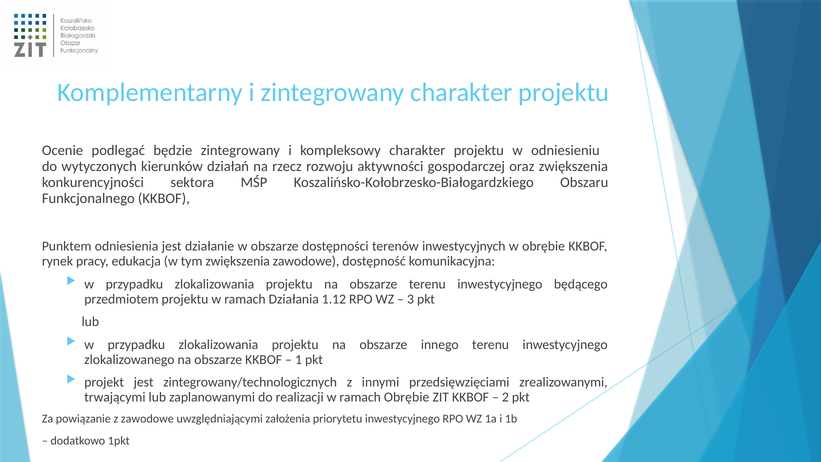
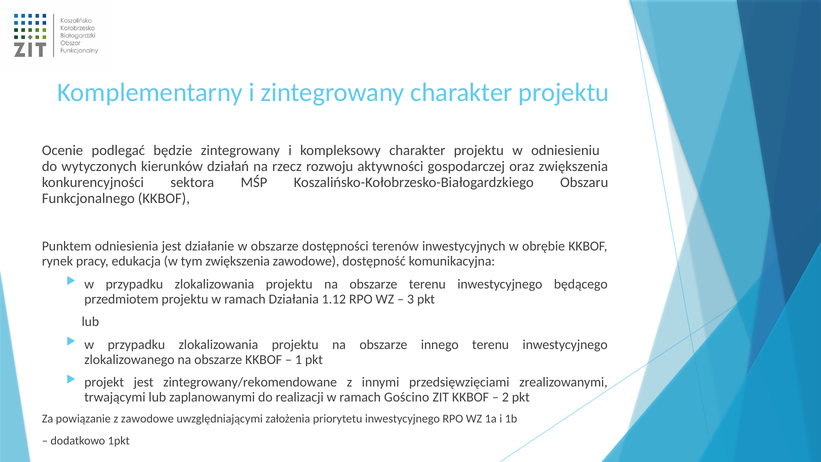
zintegrowany/technologicznych: zintegrowany/technologicznych -> zintegrowany/rekomendowane
ramach Obrębie: Obrębie -> Gościno
